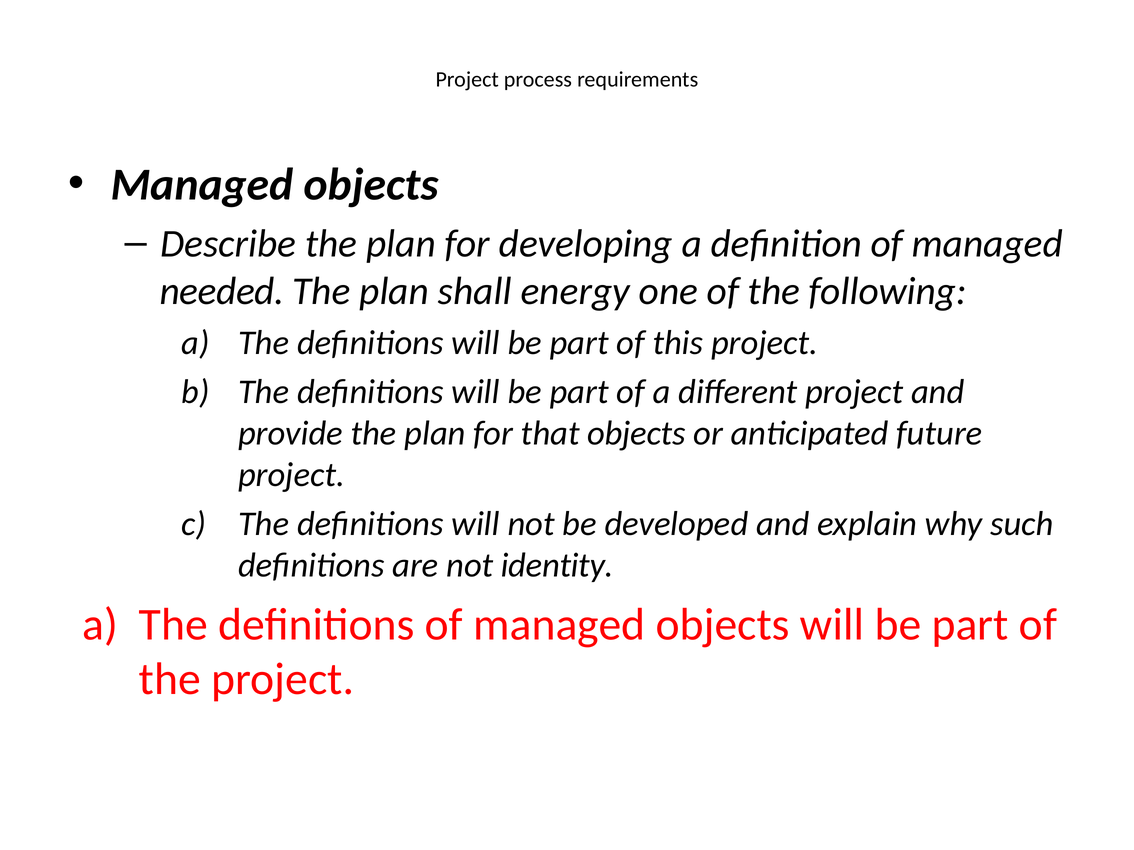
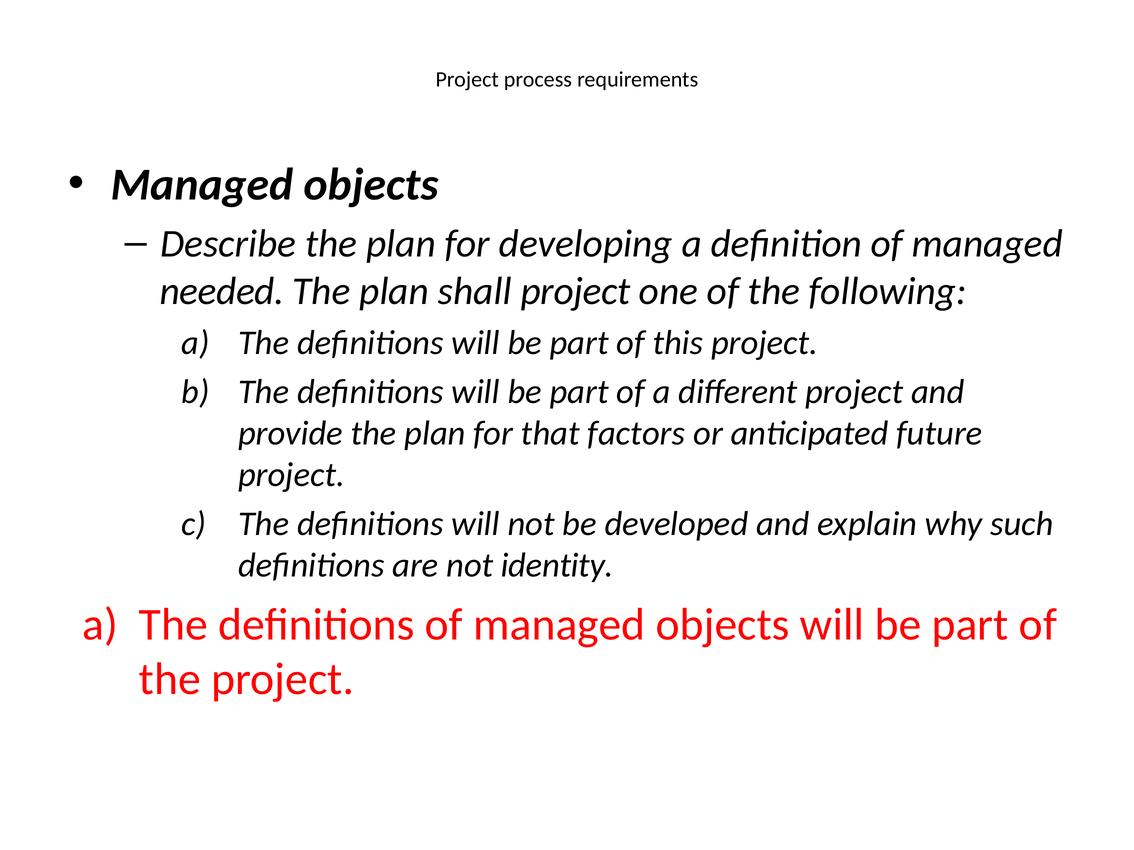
shall energy: energy -> project
that objects: objects -> factors
